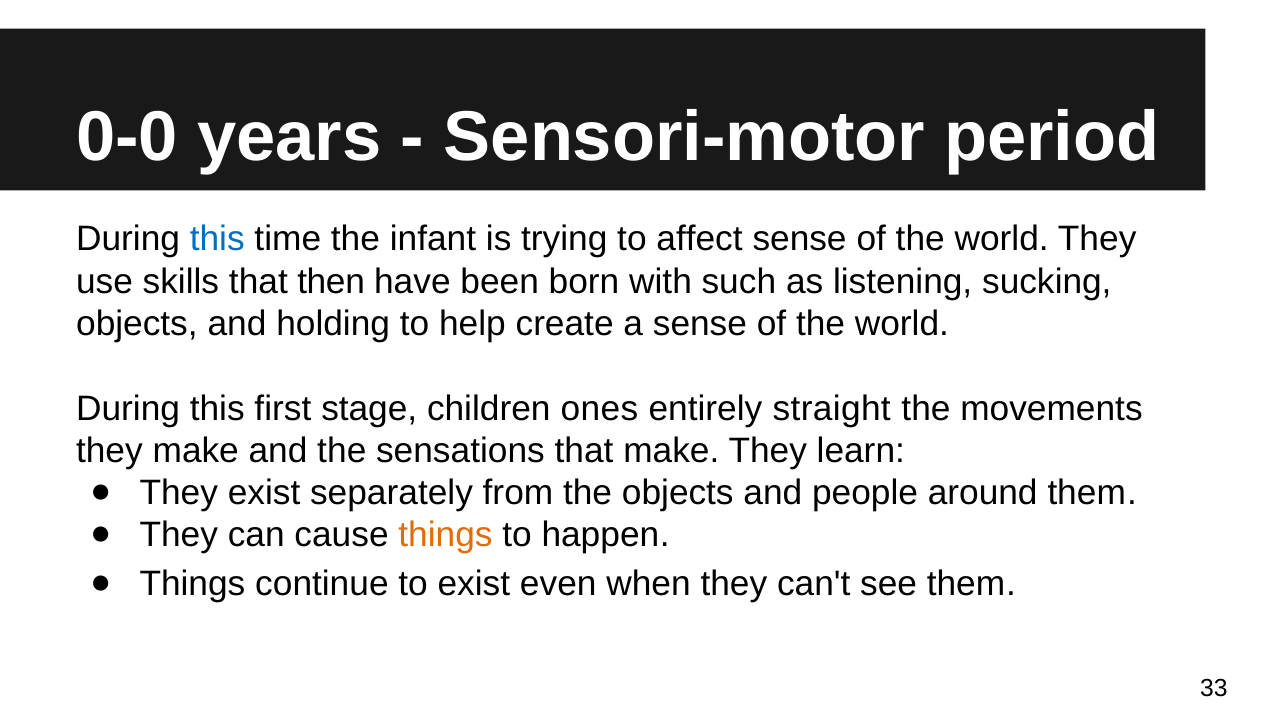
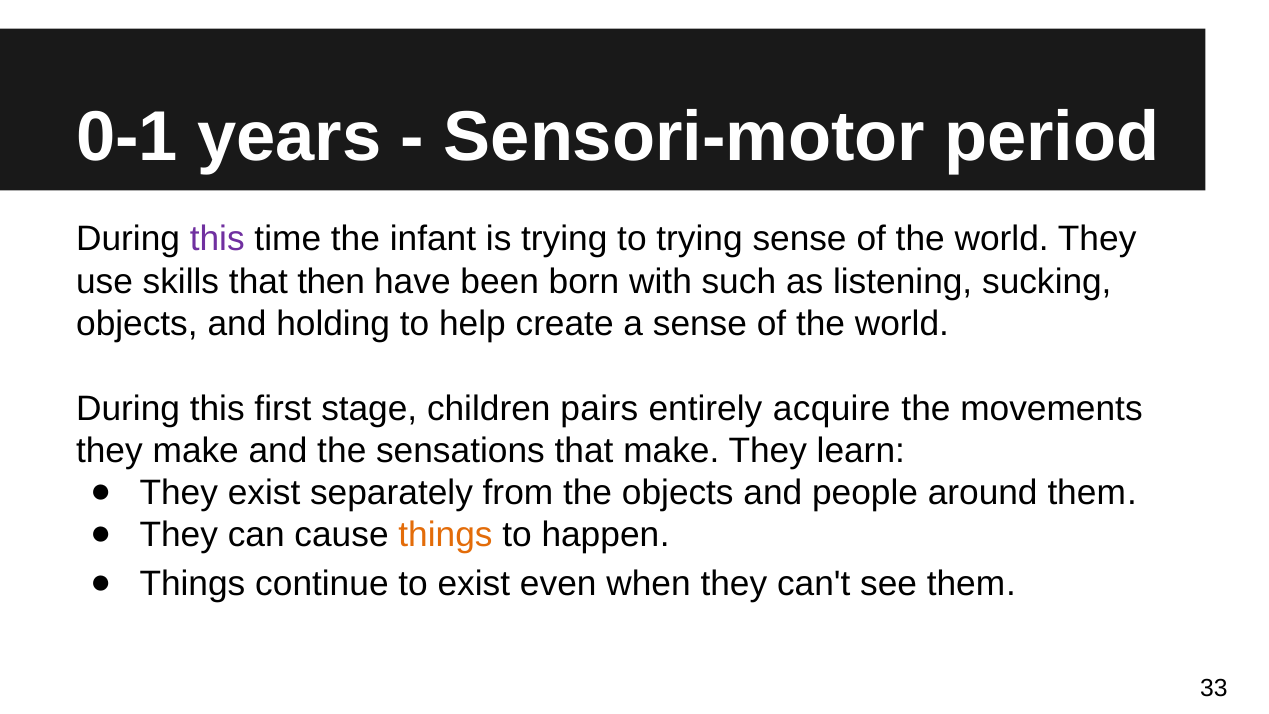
0-0: 0-0 -> 0-1
this at (217, 239) colour: blue -> purple
to affect: affect -> trying
ones: ones -> pairs
straight: straight -> acquire
